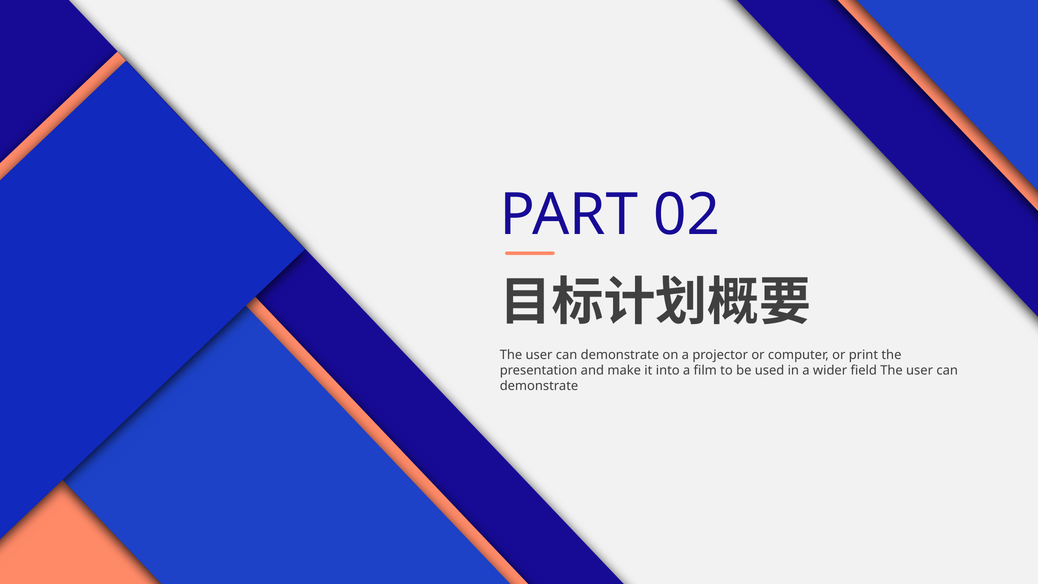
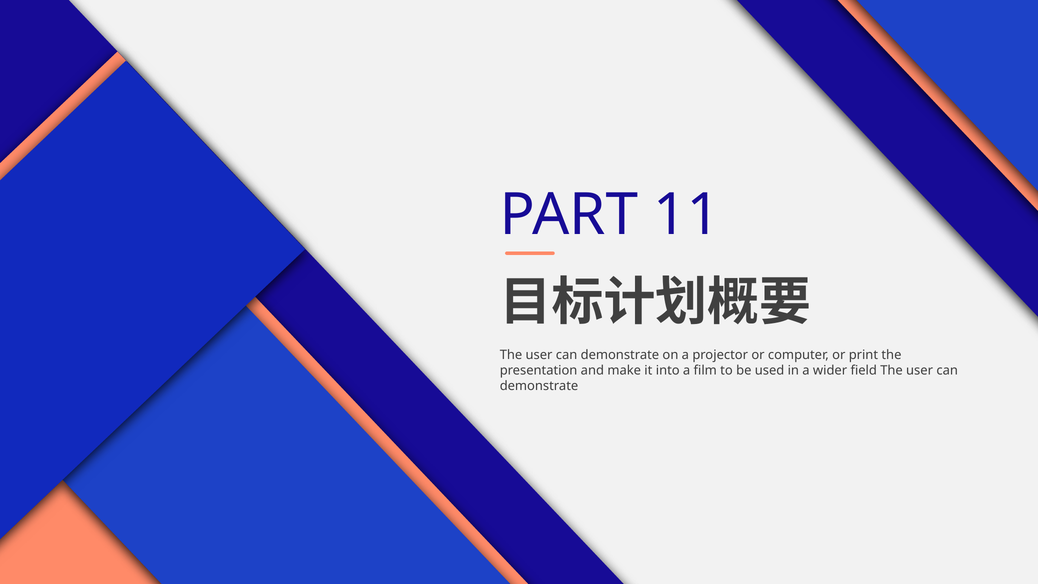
02: 02 -> 11
